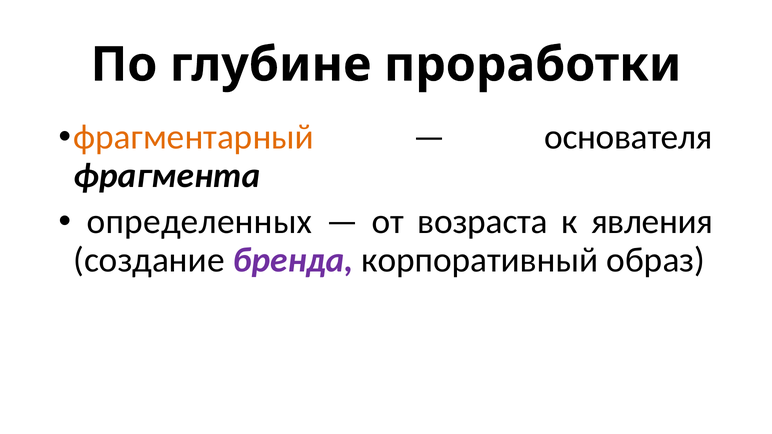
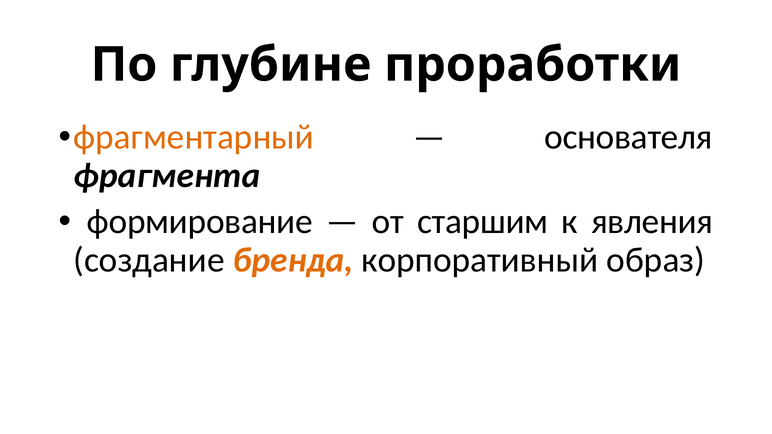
определенных: определенных -> формирование
возраста: возраста -> старшим
бренда colour: purple -> orange
